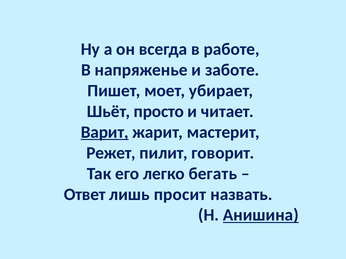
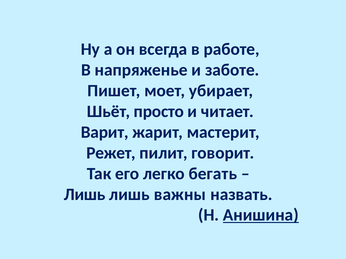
Варит underline: present -> none
Ответ at (85, 195): Ответ -> Лишь
просит: просит -> важны
